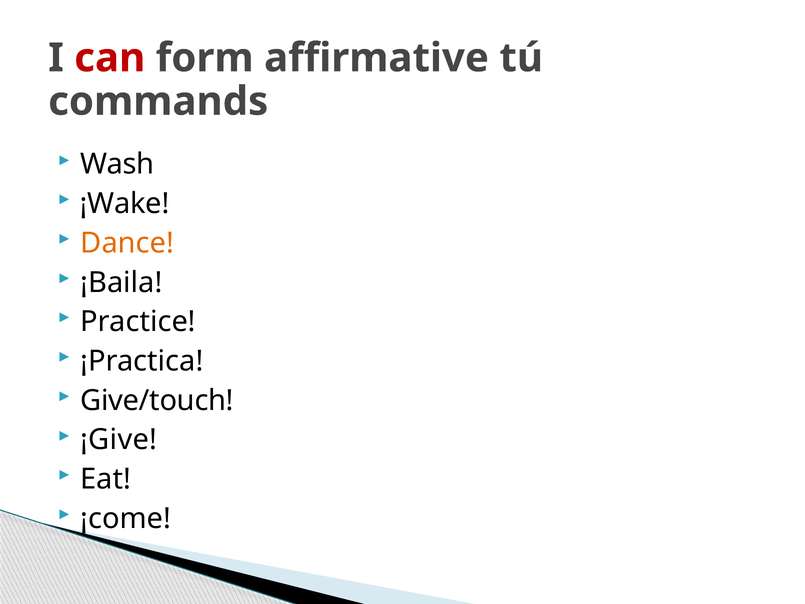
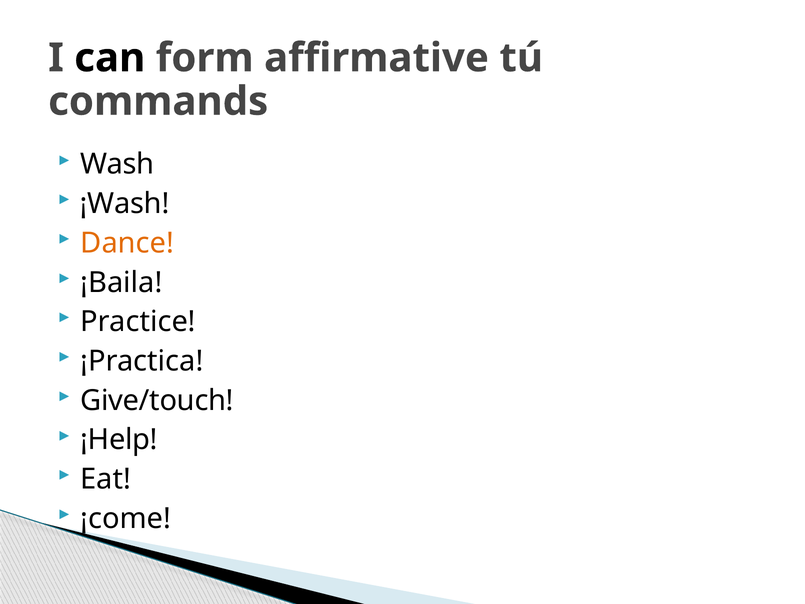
can colour: red -> black
¡Wake: ¡Wake -> ¡Wash
¡Give: ¡Give -> ¡Help
